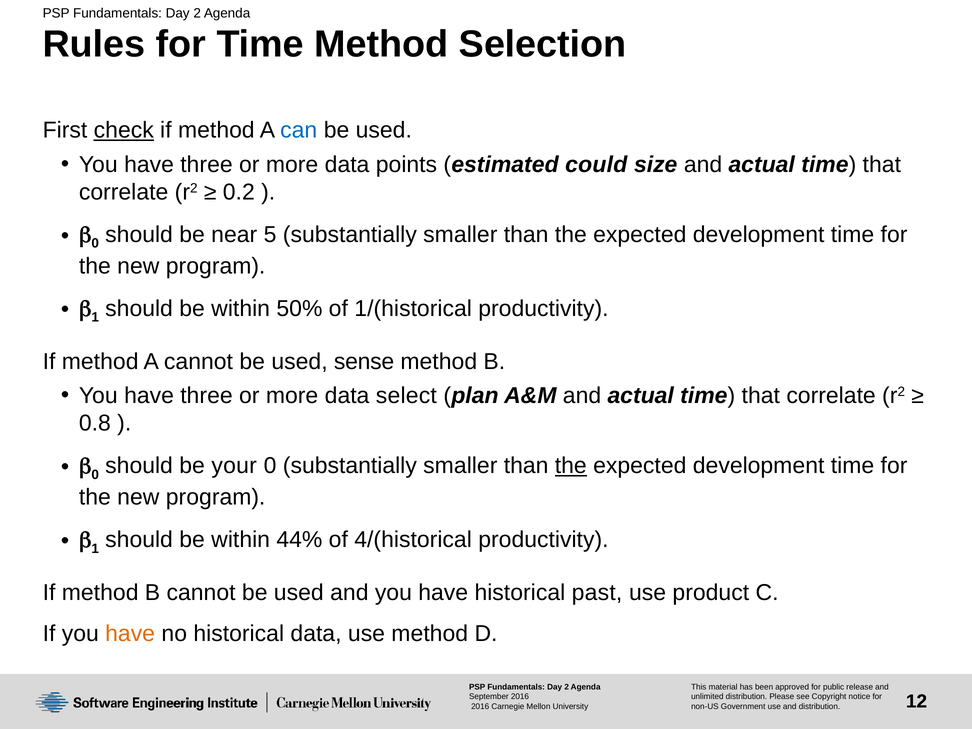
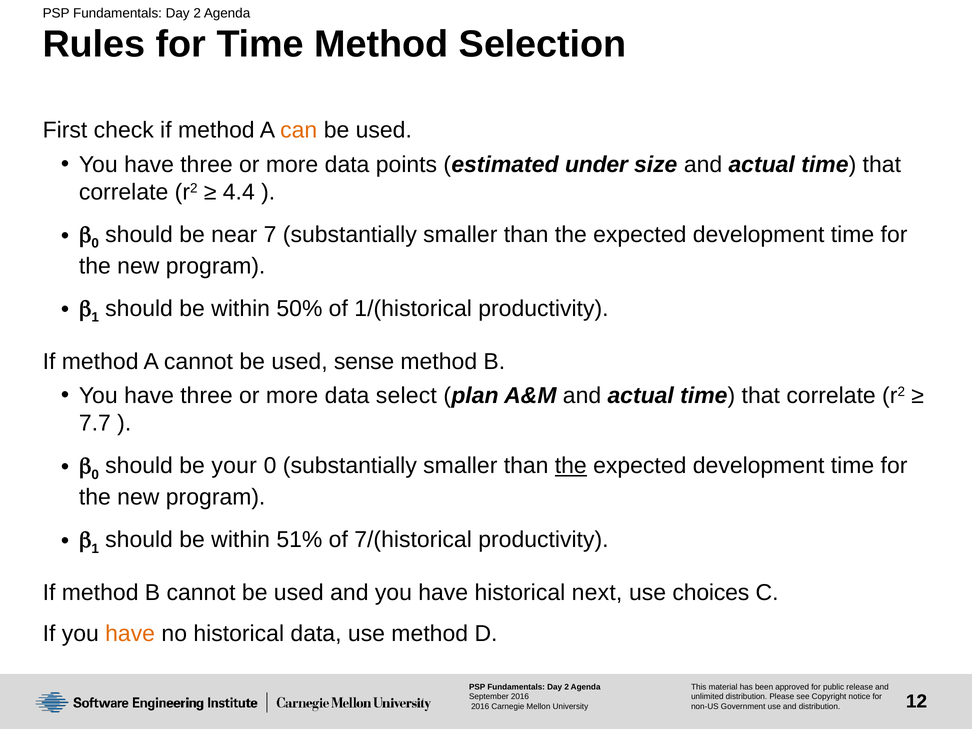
check underline: present -> none
can colour: blue -> orange
could: could -> under
0.2: 0.2 -> 4.4
5: 5 -> 7
0.8: 0.8 -> 7.7
44%: 44% -> 51%
4/(historical: 4/(historical -> 7/(historical
past: past -> next
product: product -> choices
